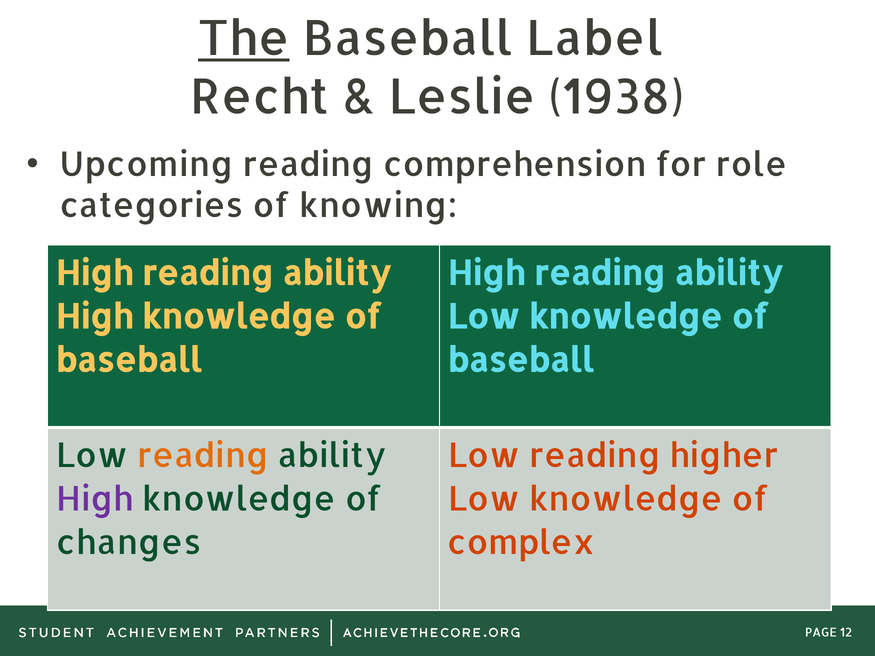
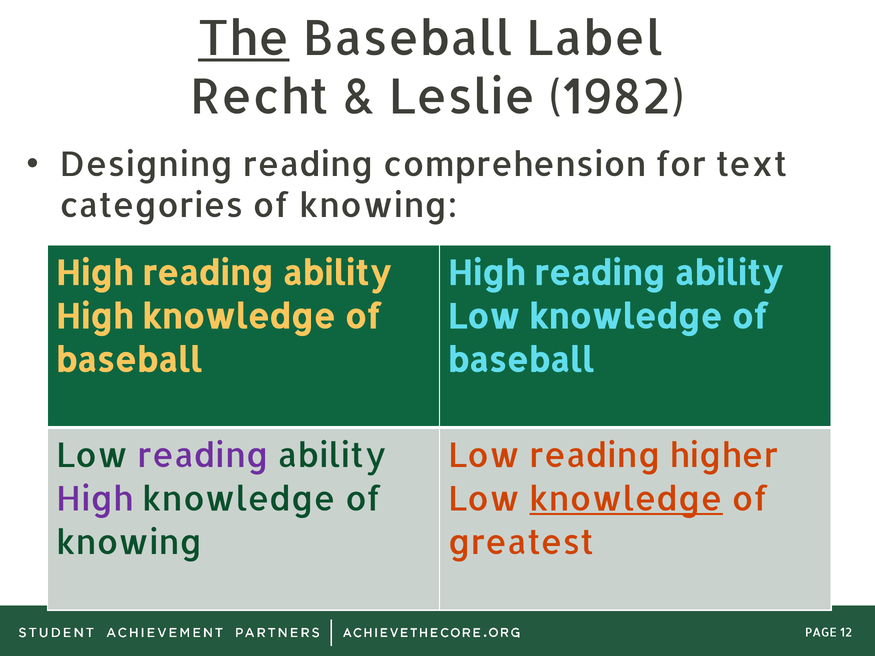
1938: 1938 -> 1982
Upcoming: Upcoming -> Designing
role: role -> text
reading at (203, 456) colour: orange -> purple
knowledge at (626, 500) underline: none -> present
changes at (129, 543): changes -> knowing
complex: complex -> greatest
